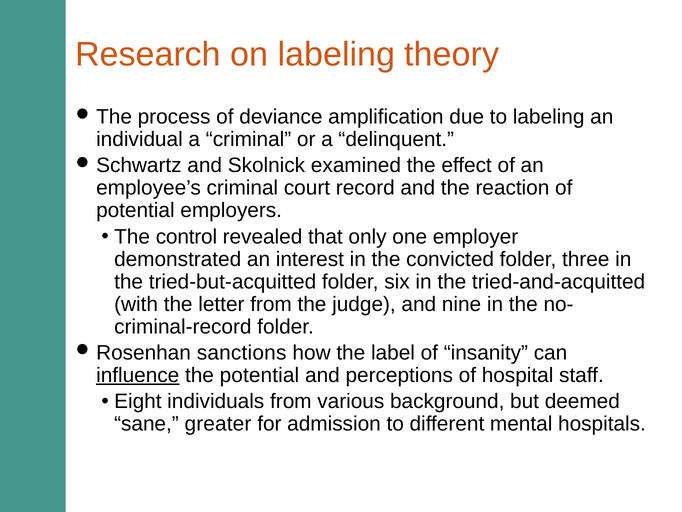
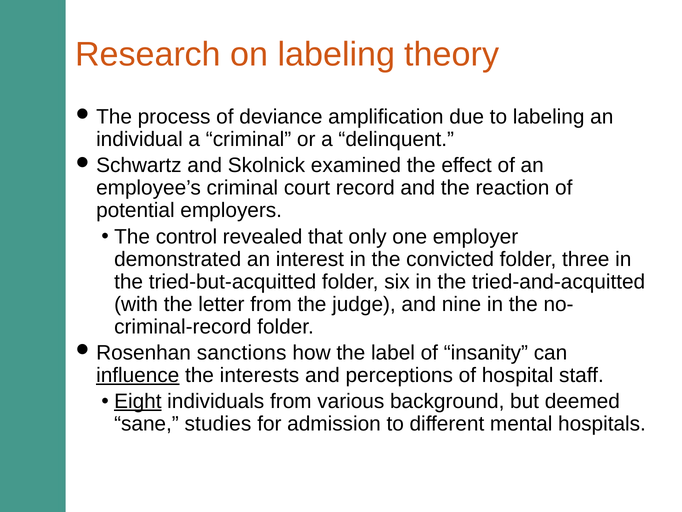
the potential: potential -> interests
Eight underline: none -> present
greater: greater -> studies
